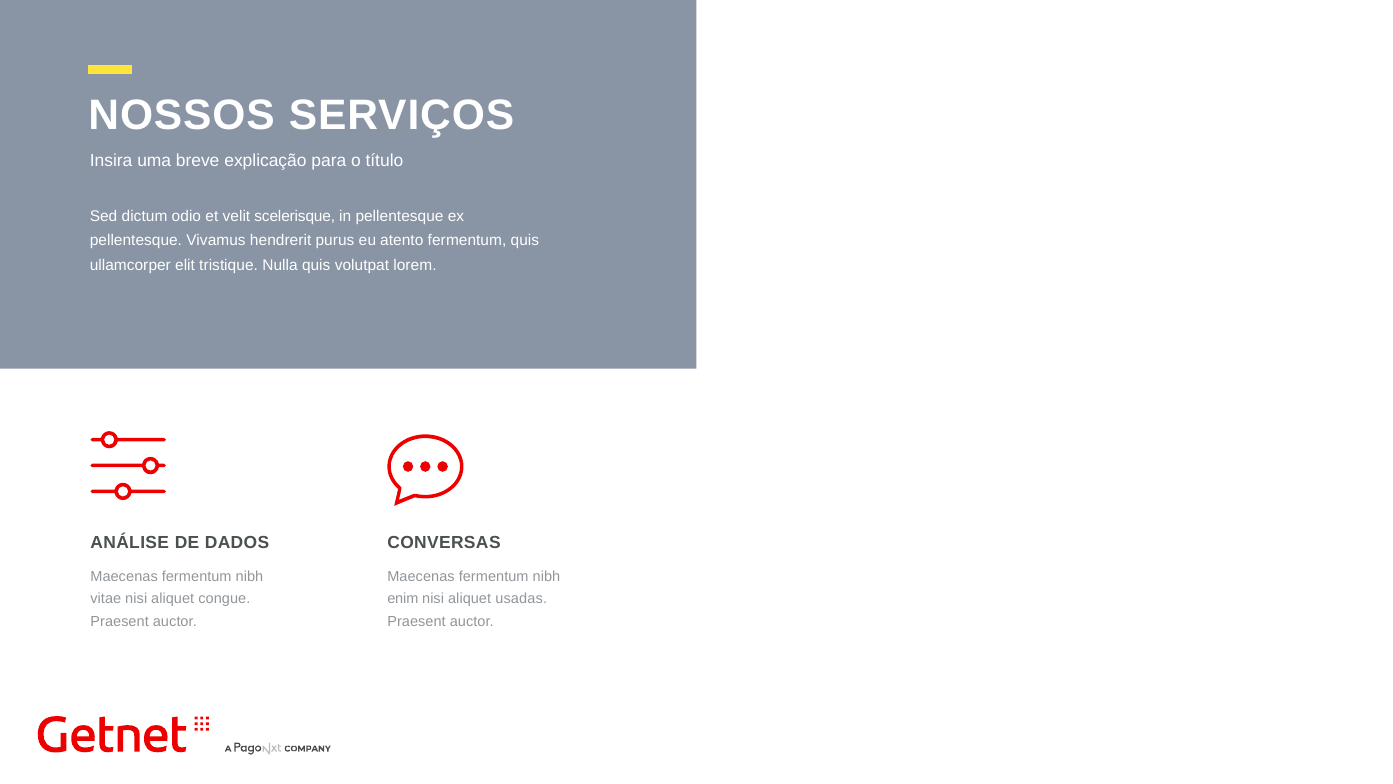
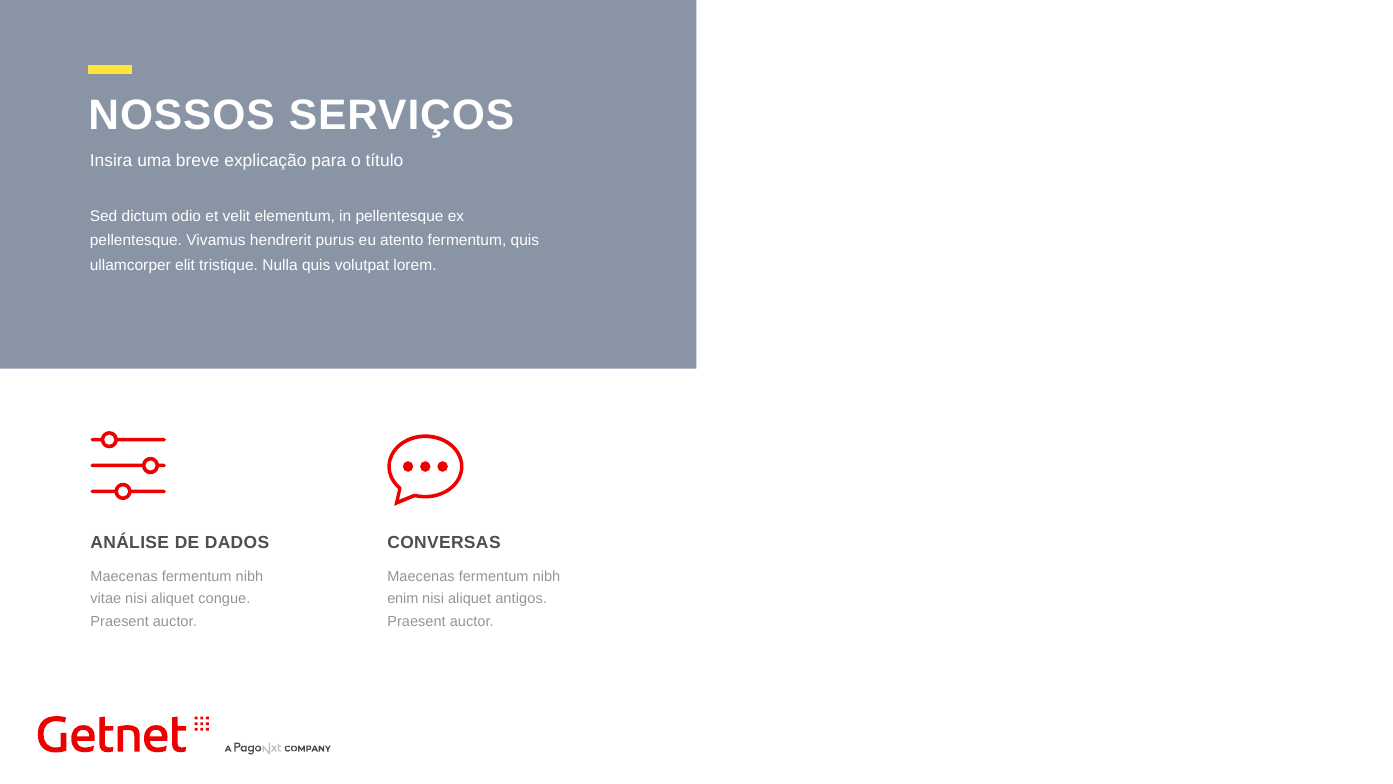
scelerisque: scelerisque -> elementum
usadas: usadas -> antigos
